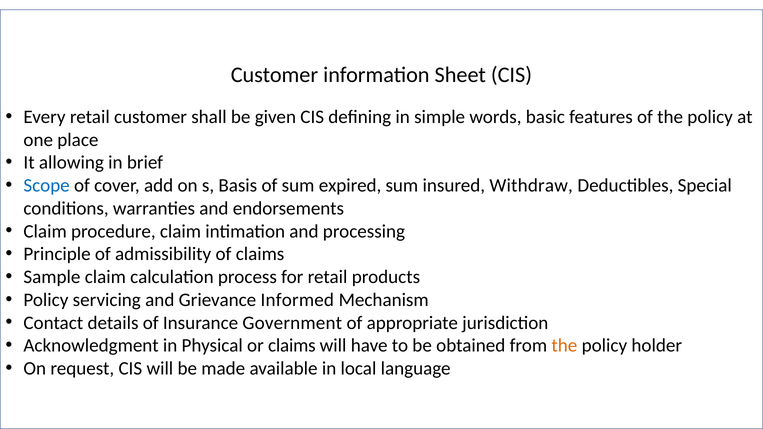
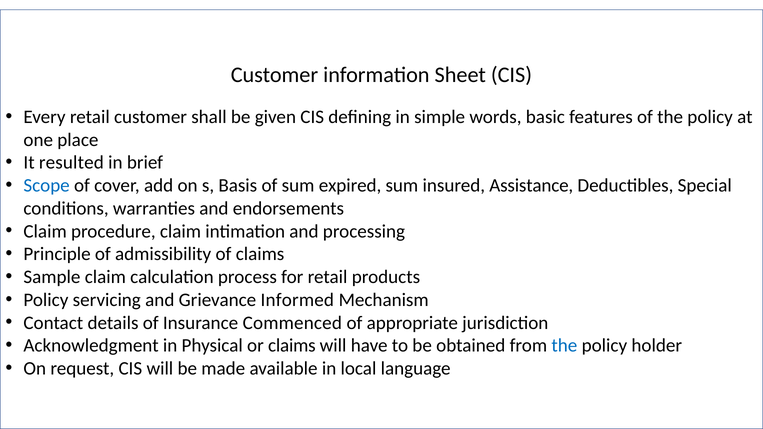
allowing: allowing -> resulted
Withdraw: Withdraw -> Assistance
Government: Government -> Commenced
the at (564, 346) colour: orange -> blue
